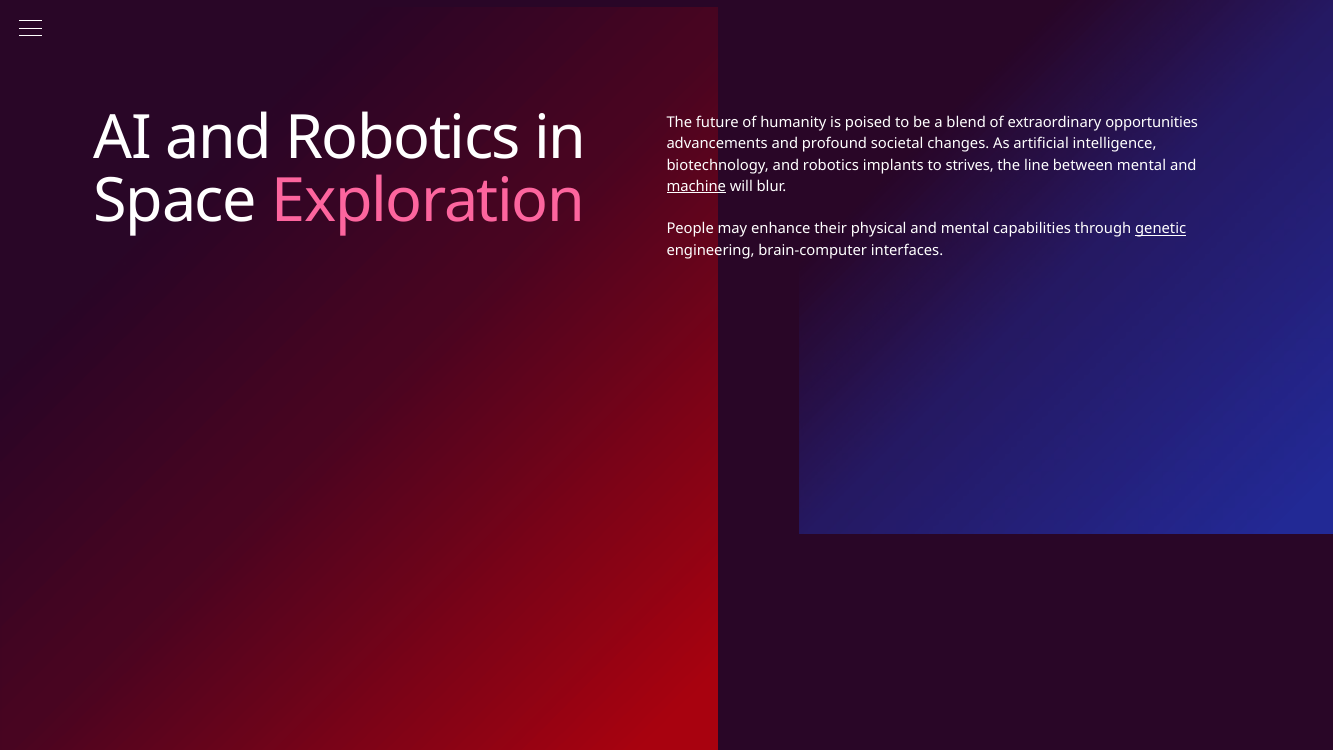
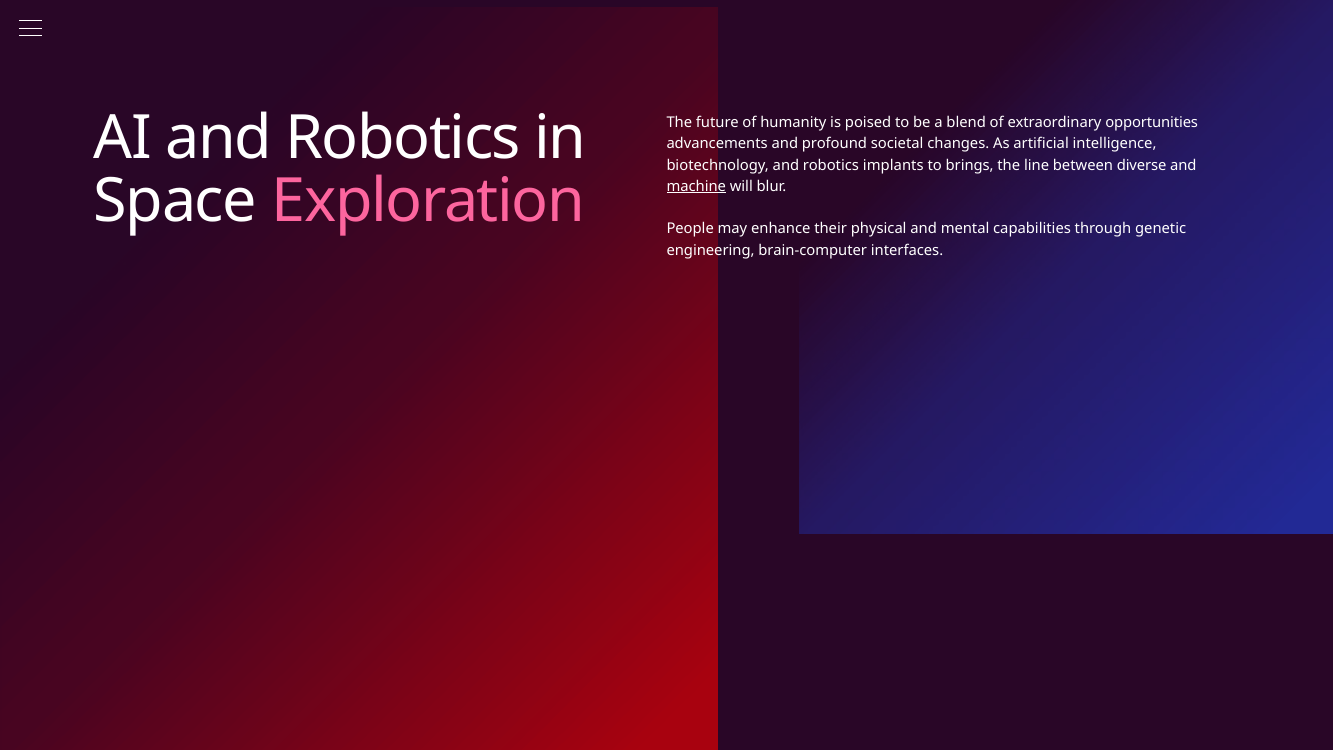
strives: strives -> brings
between mental: mental -> diverse
genetic underline: present -> none
